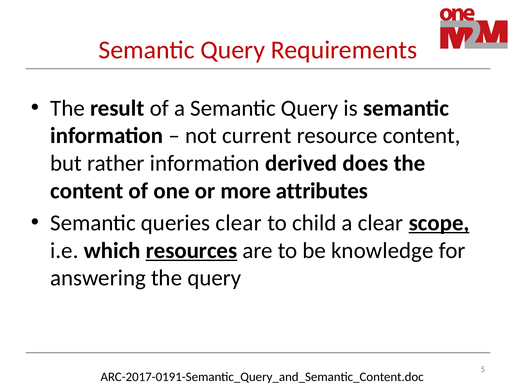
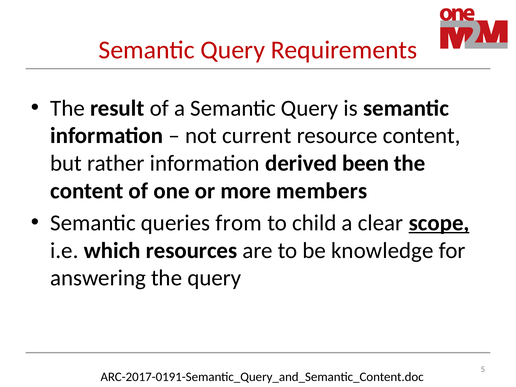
does: does -> been
attributes: attributes -> members
queries clear: clear -> from
resources underline: present -> none
